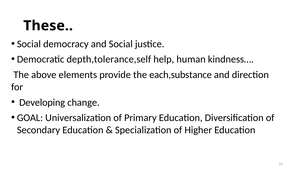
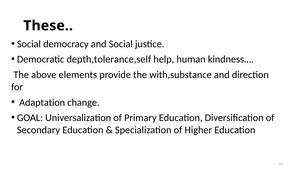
each,substance: each,substance -> with,substance
Developing: Developing -> Adaptation
